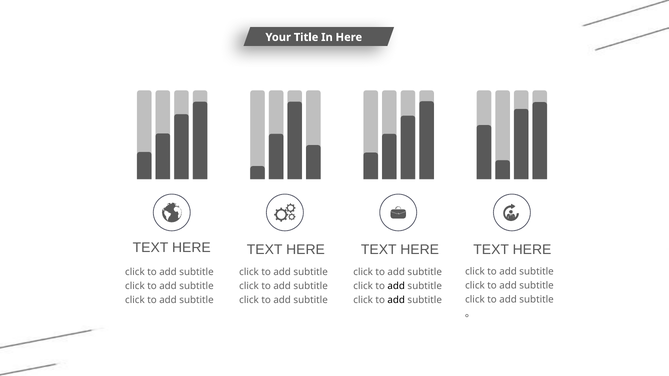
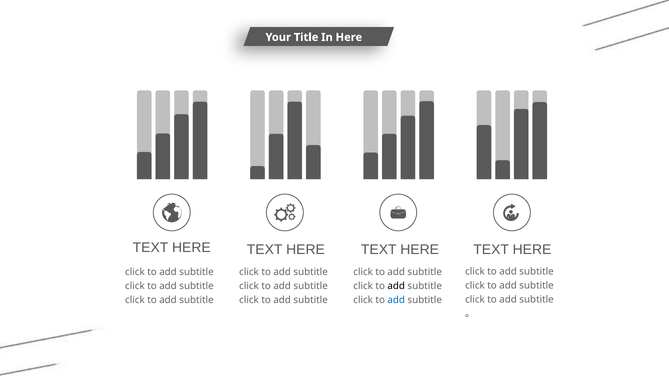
add at (396, 300) colour: black -> blue
